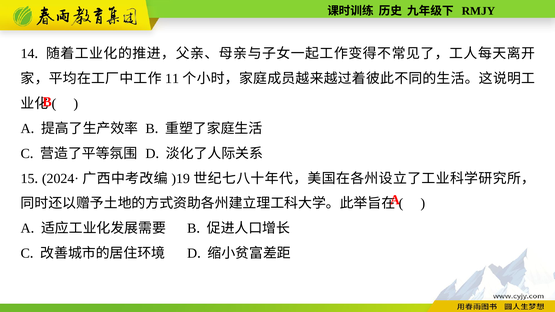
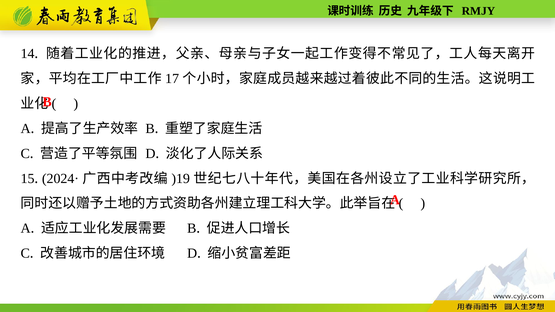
11: 11 -> 17
